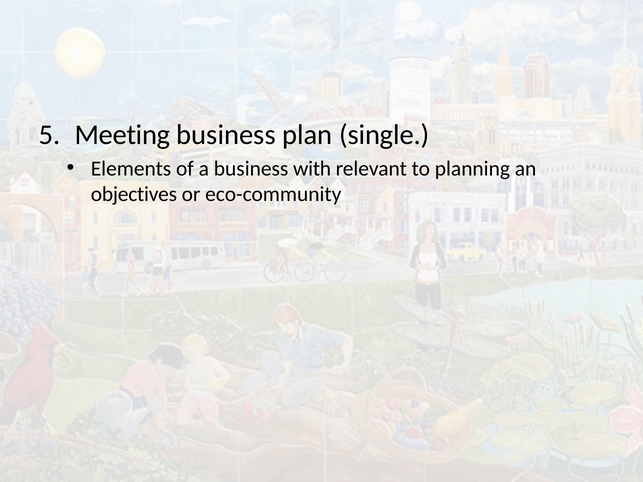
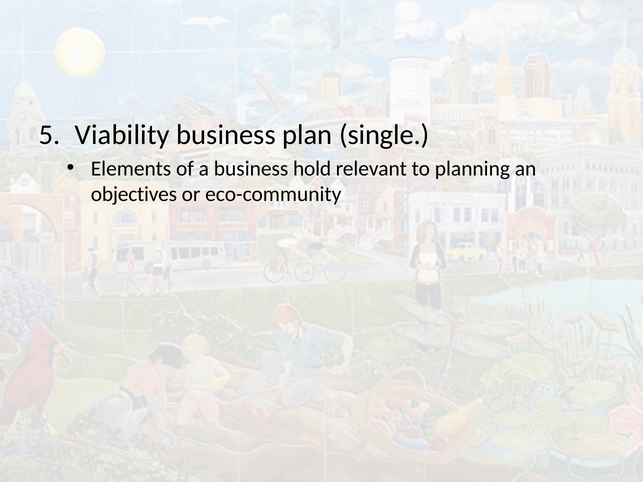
Meeting: Meeting -> Viability
with: with -> hold
